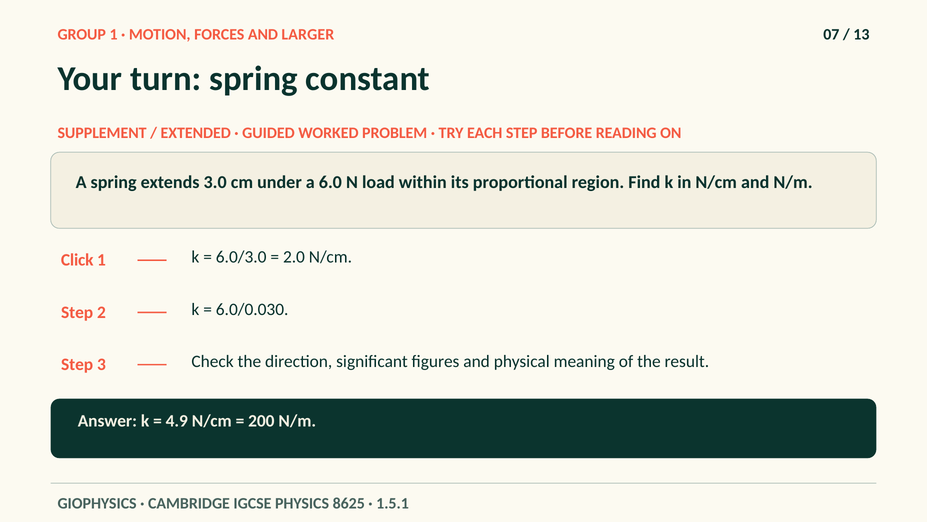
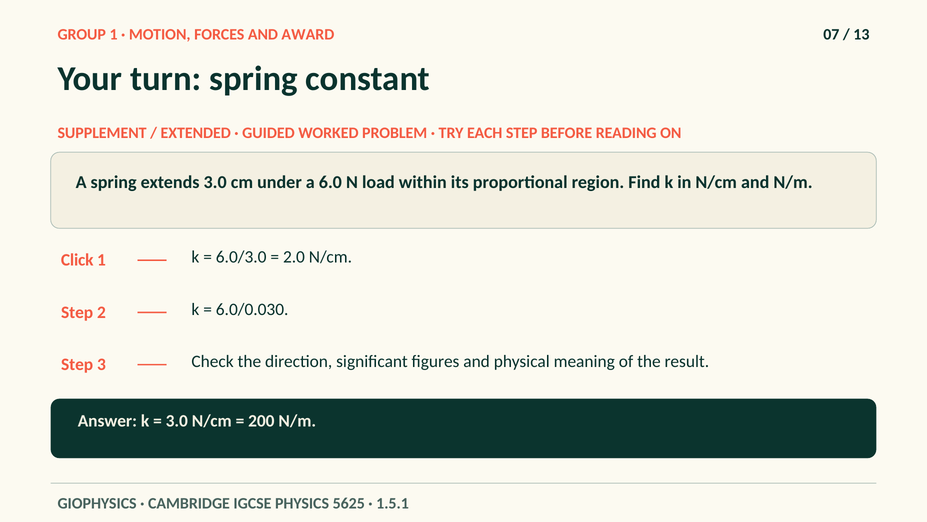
LARGER: LARGER -> AWARD
4.9 at (177, 421): 4.9 -> 3.0
8625: 8625 -> 5625
